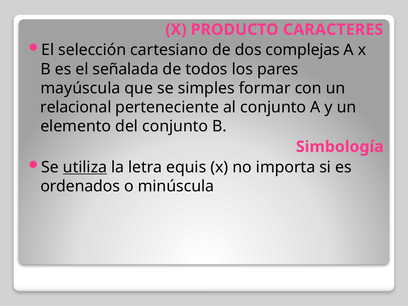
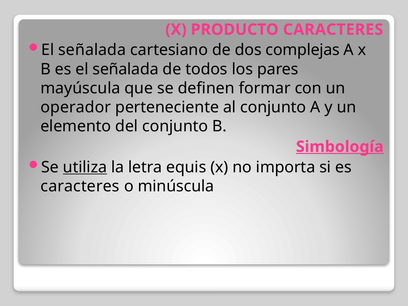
selección at (92, 50): selección -> señalada
simples: simples -> definen
relacional: relacional -> operador
Simbología underline: none -> present
ordenados at (80, 186): ordenados -> caracteres
